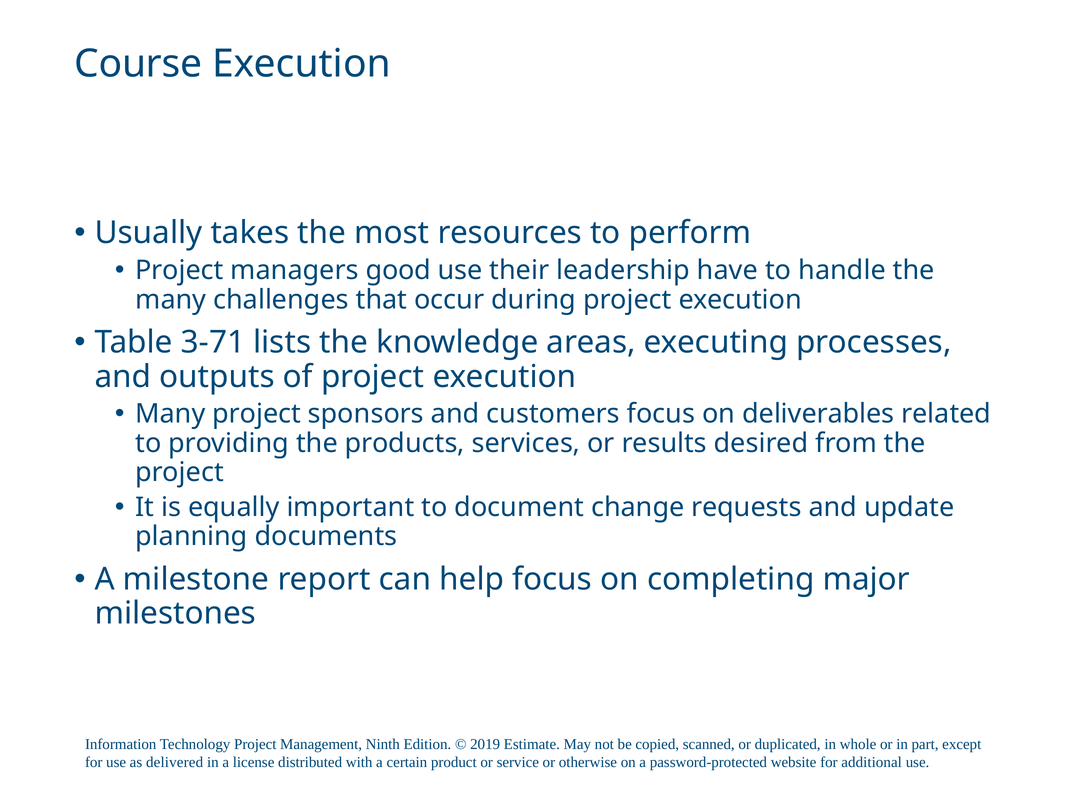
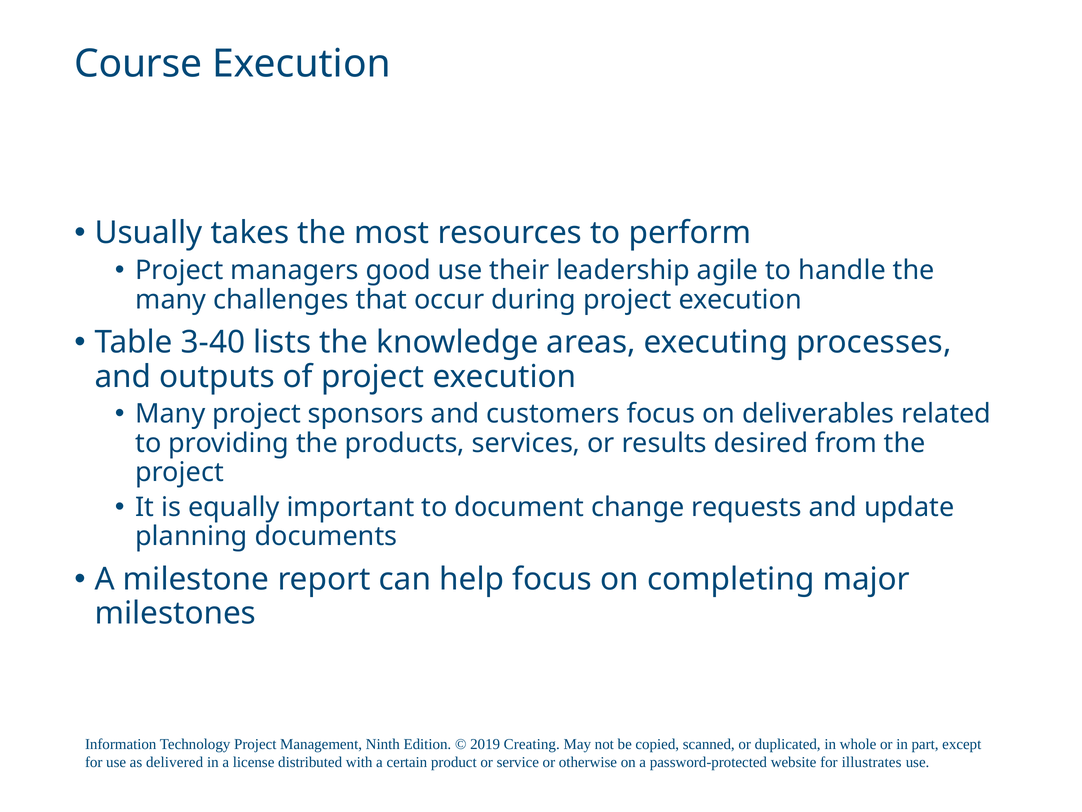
have: have -> agile
3-71: 3-71 -> 3-40
Estimate: Estimate -> Creating
additional: additional -> illustrates
